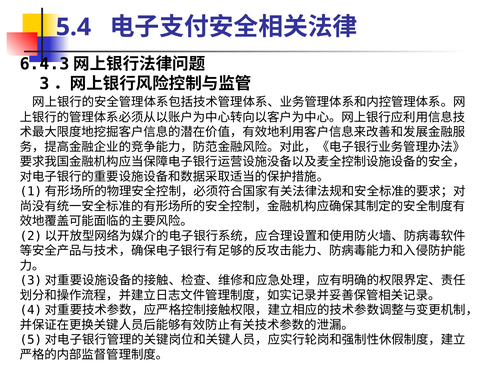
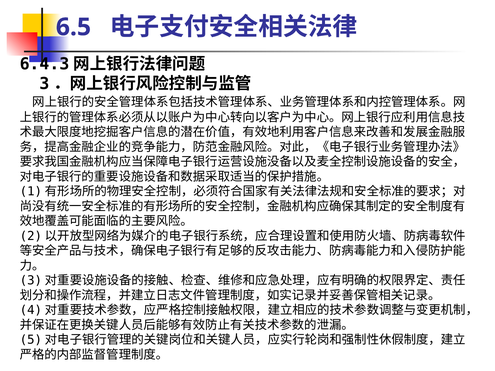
5.4: 5.4 -> 6.5
